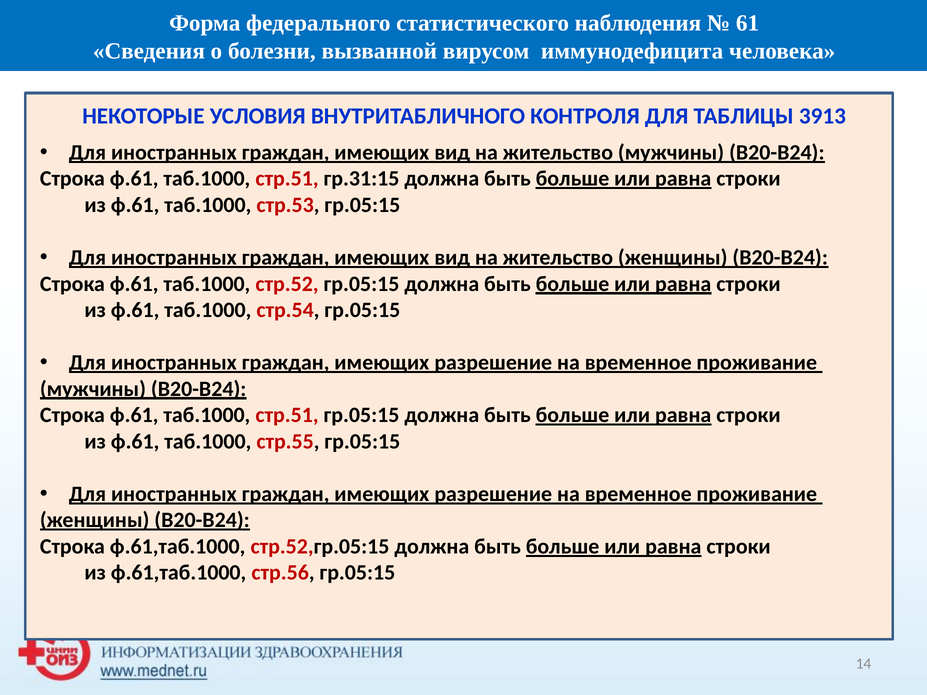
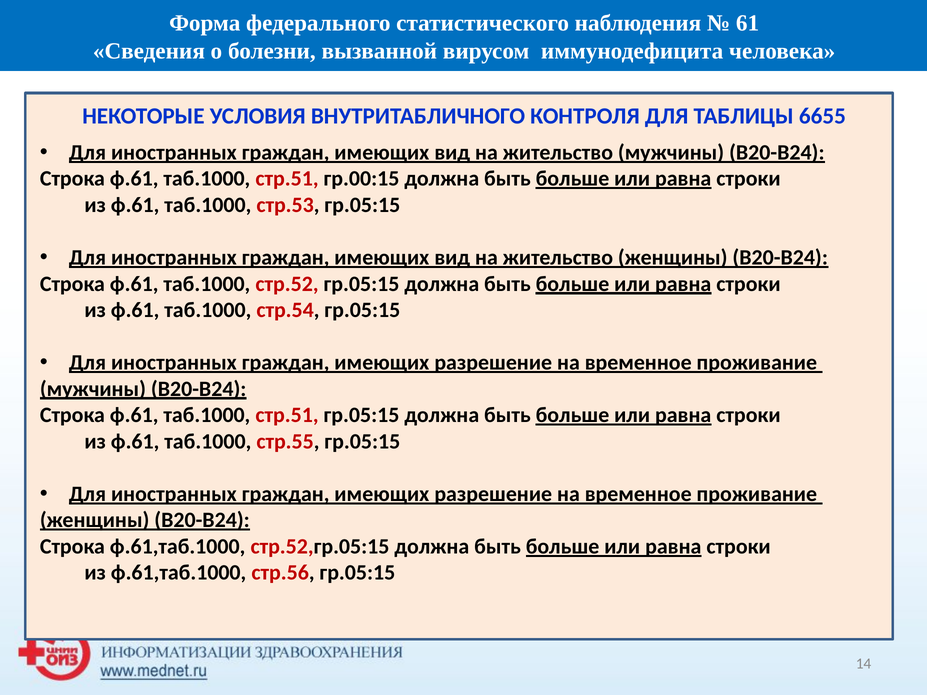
3913: 3913 -> 6655
гр.31:15: гр.31:15 -> гр.00:15
